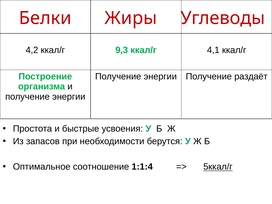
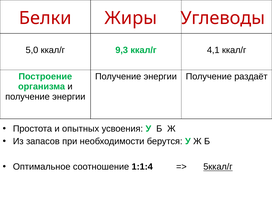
4,2: 4,2 -> 5,0
быстрые: быстрые -> опытных
